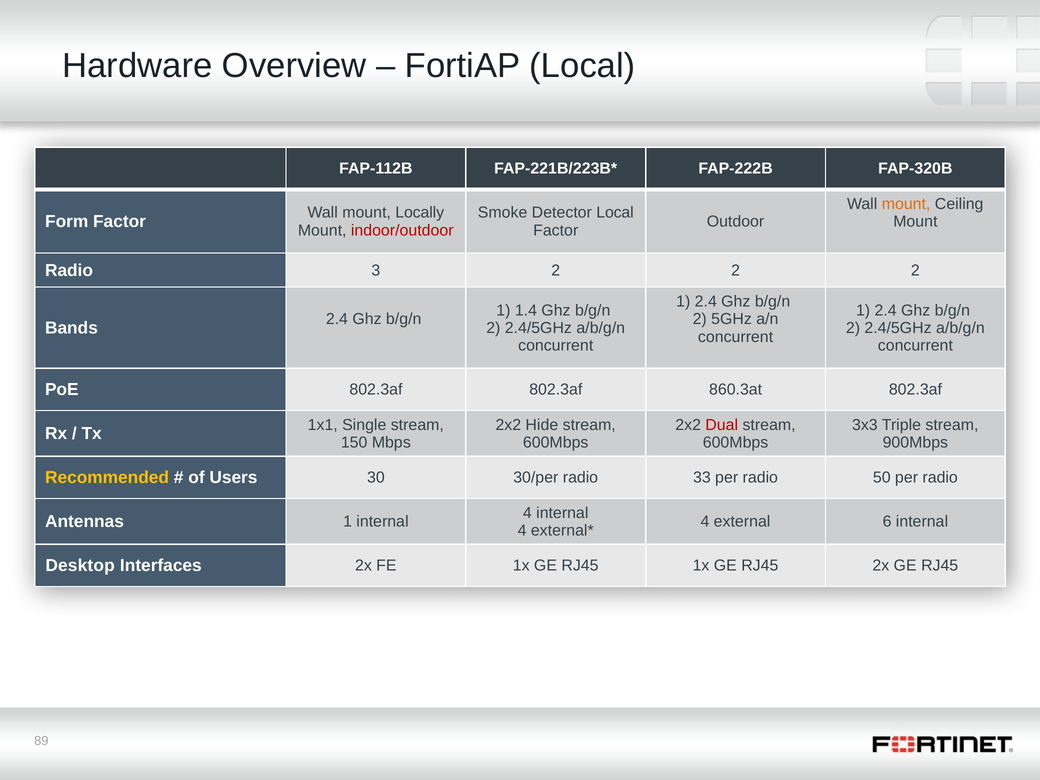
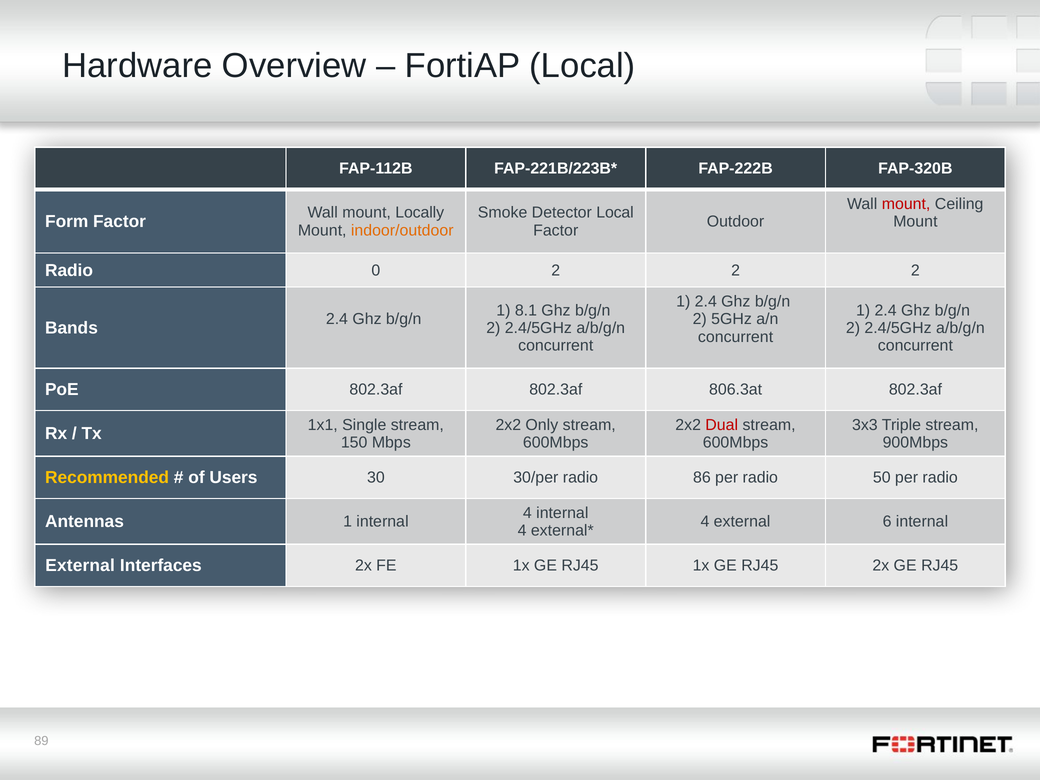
mount at (906, 204) colour: orange -> red
indoor/outdoor colour: red -> orange
3: 3 -> 0
1.4: 1.4 -> 8.1
860.3at: 860.3at -> 806.3at
Hide: Hide -> Only
33: 33 -> 86
Desktop at (80, 566): Desktop -> External
